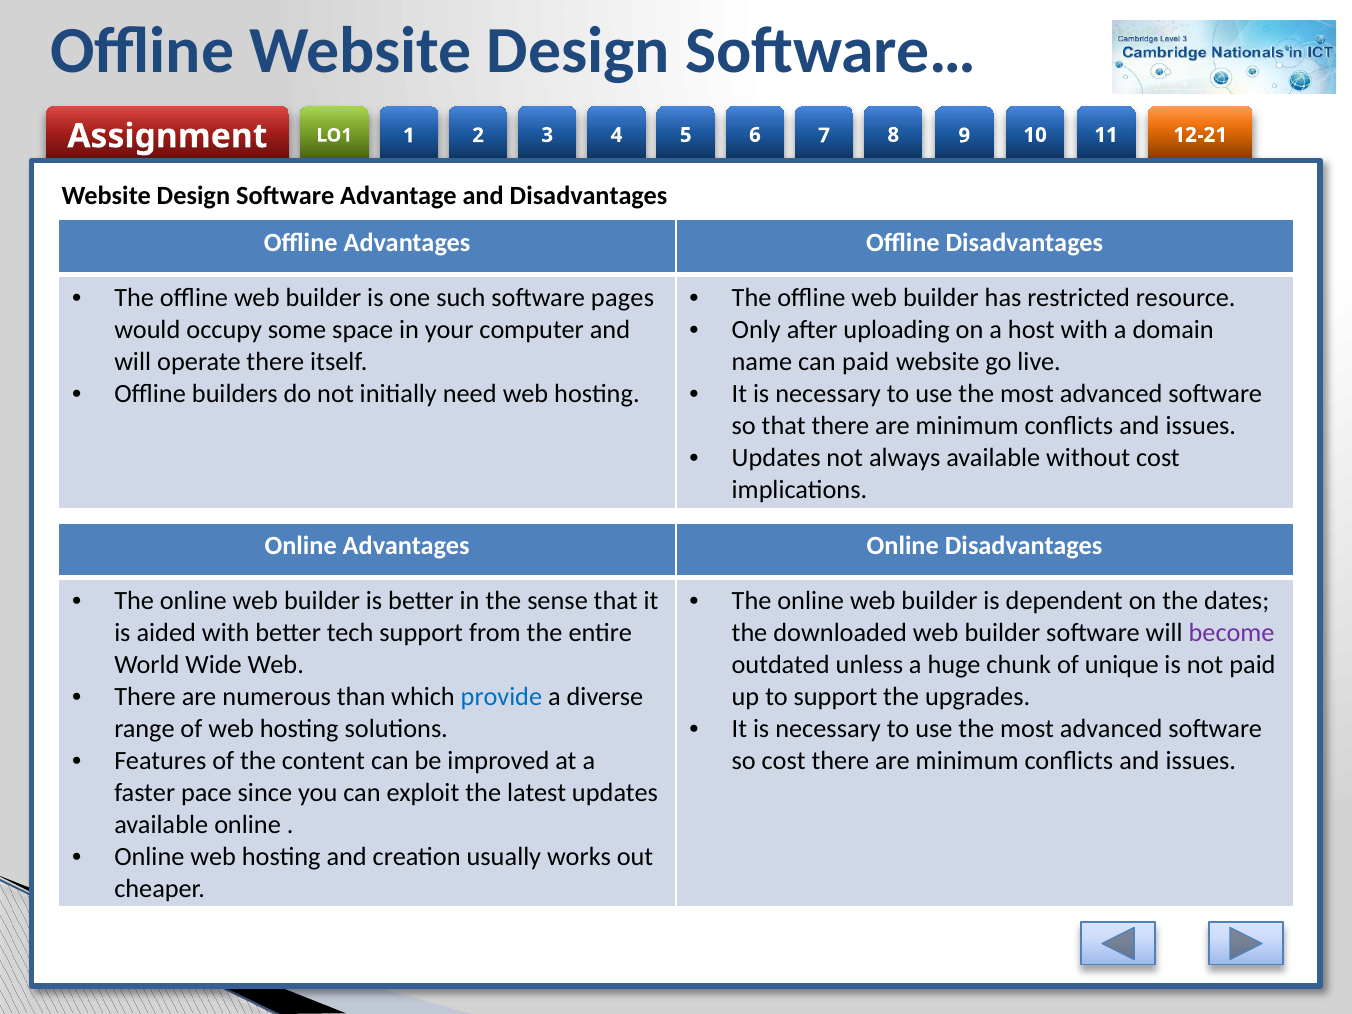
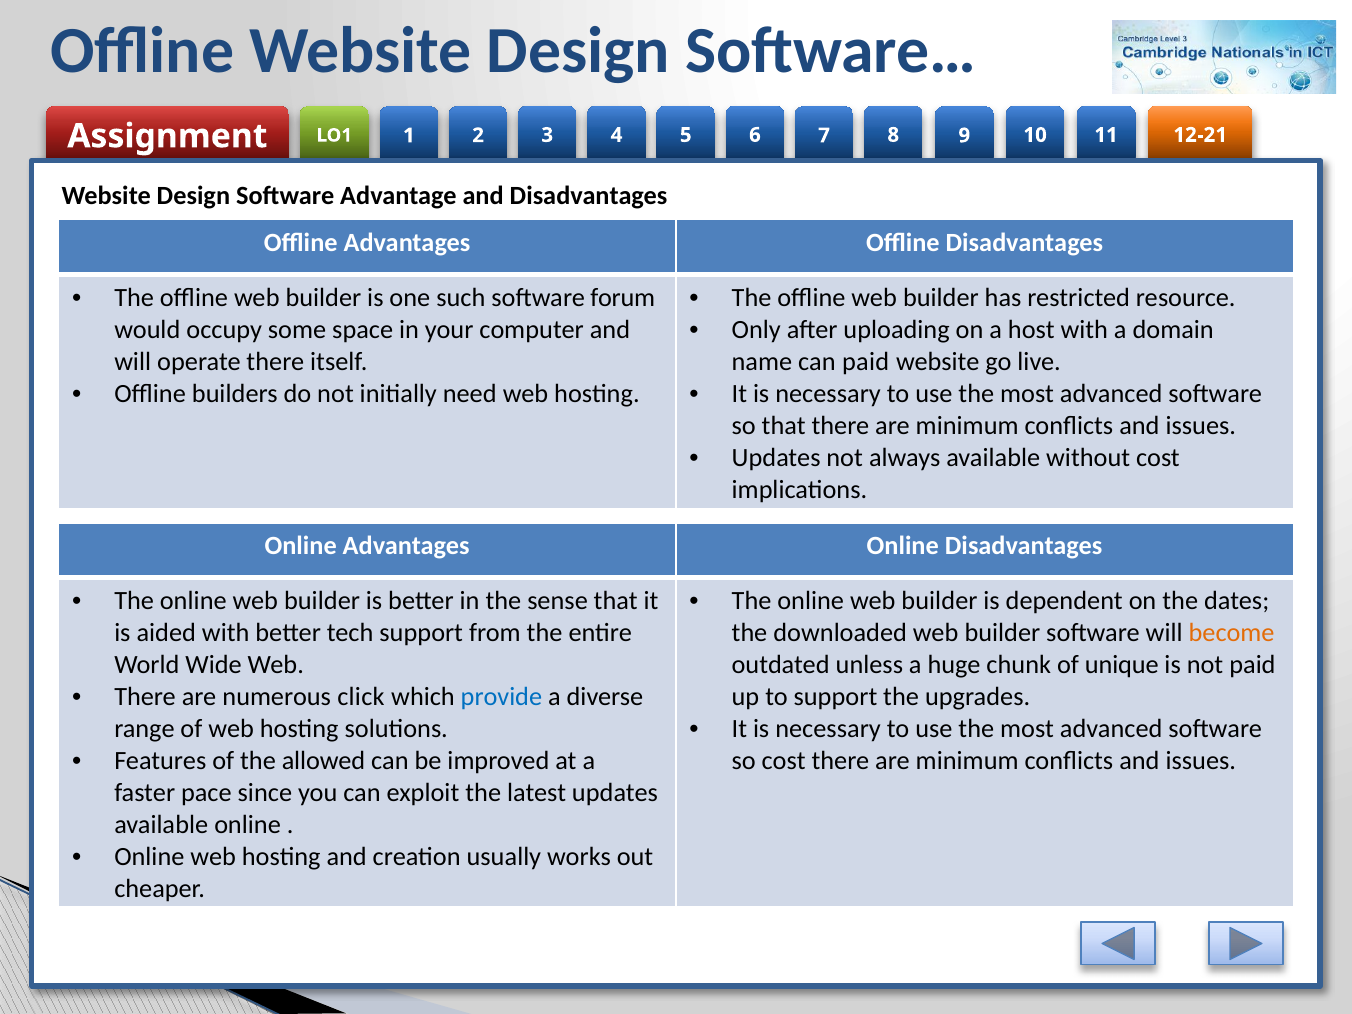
pages: pages -> forum
become colour: purple -> orange
than: than -> click
content: content -> allowed
